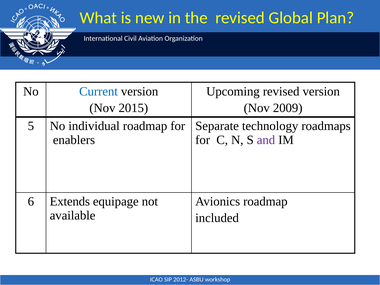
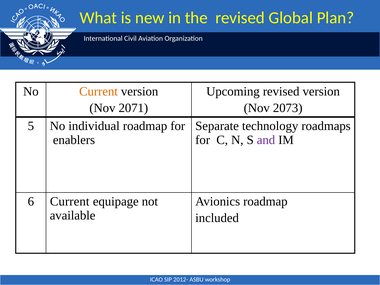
Current at (99, 91) colour: blue -> orange
2015: 2015 -> 2071
2009: 2009 -> 2073
6 Extends: Extends -> Current
